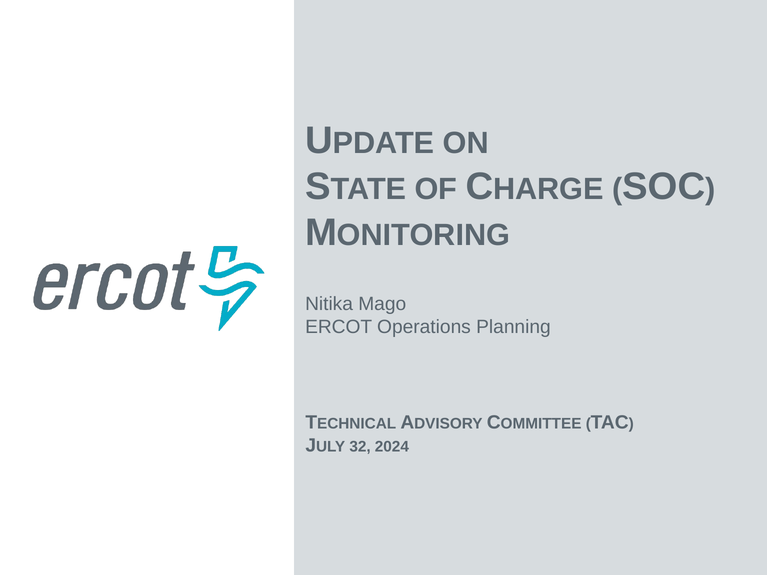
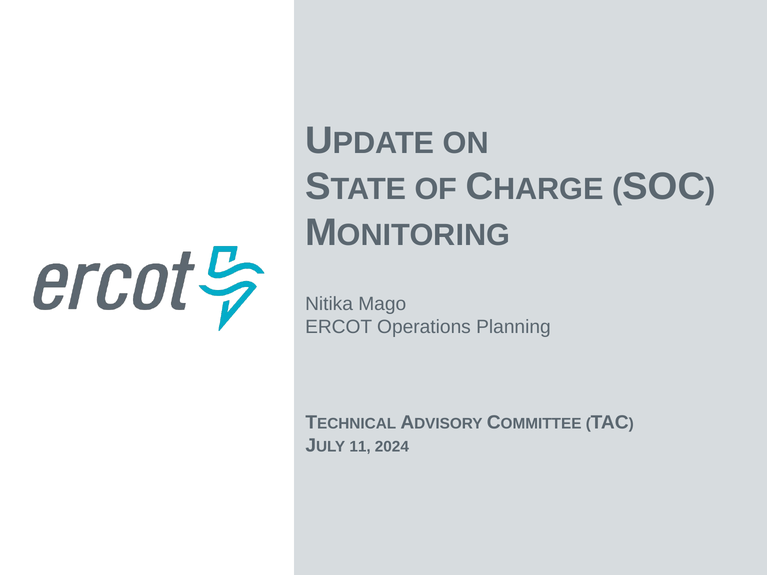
32: 32 -> 11
